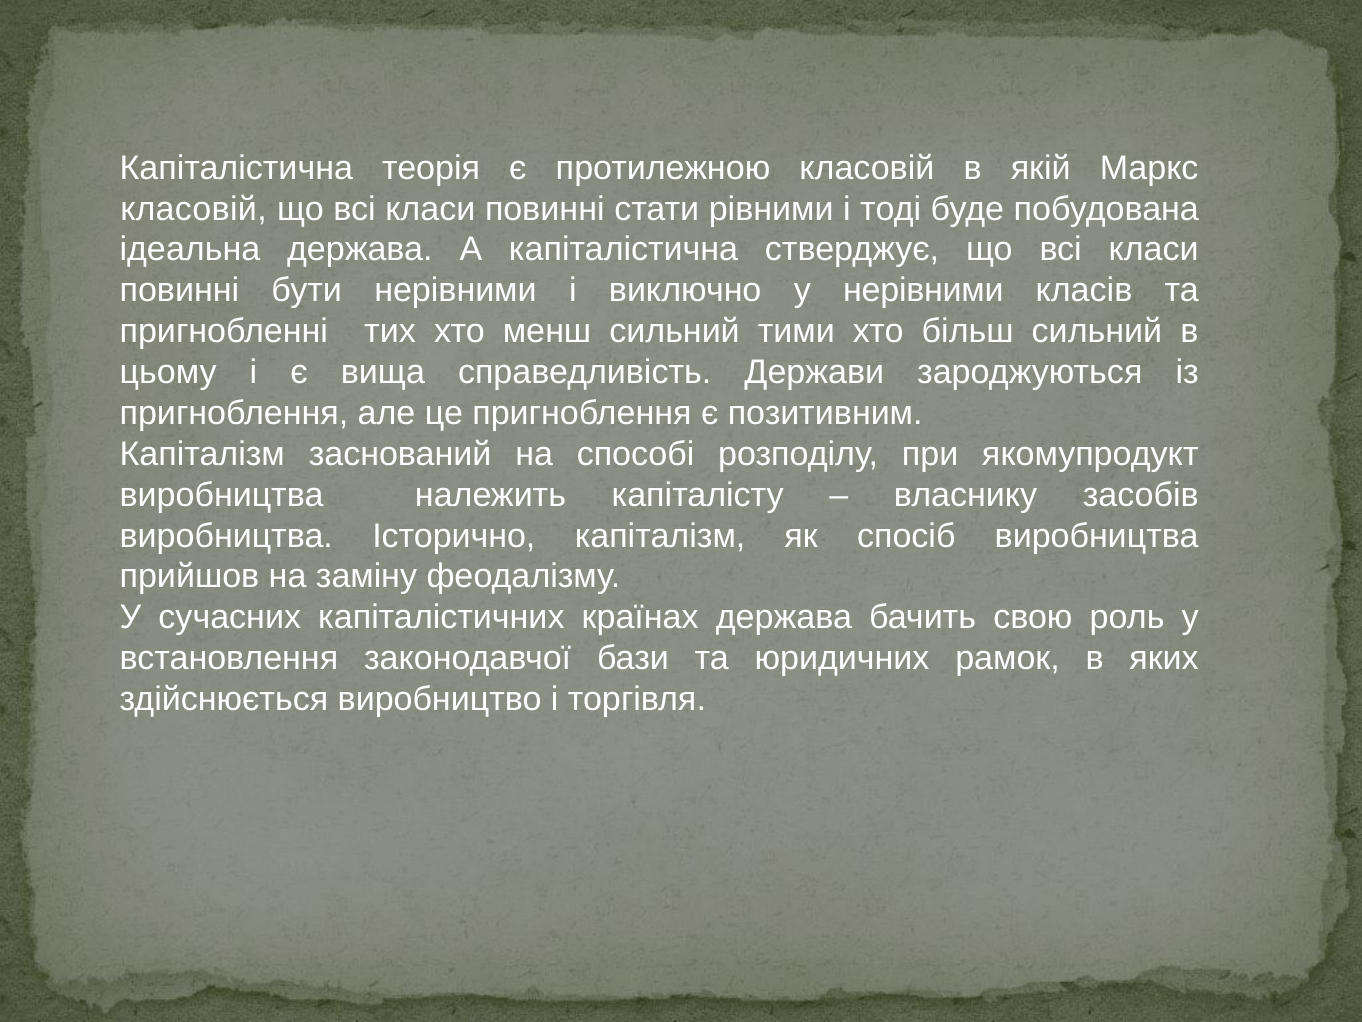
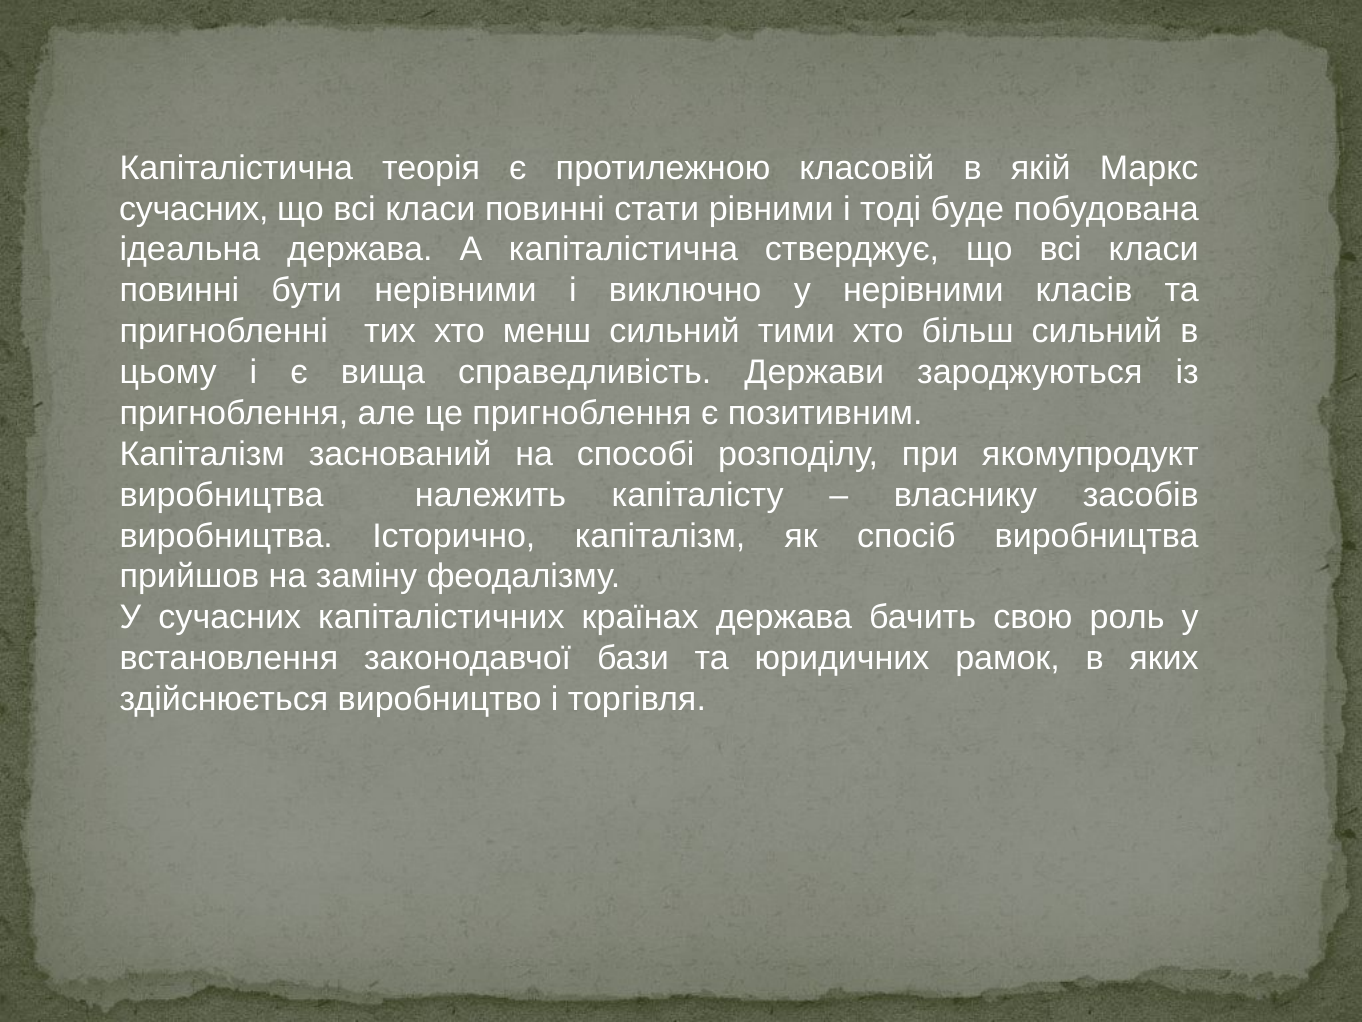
класовій at (193, 209): класовій -> сучасних
